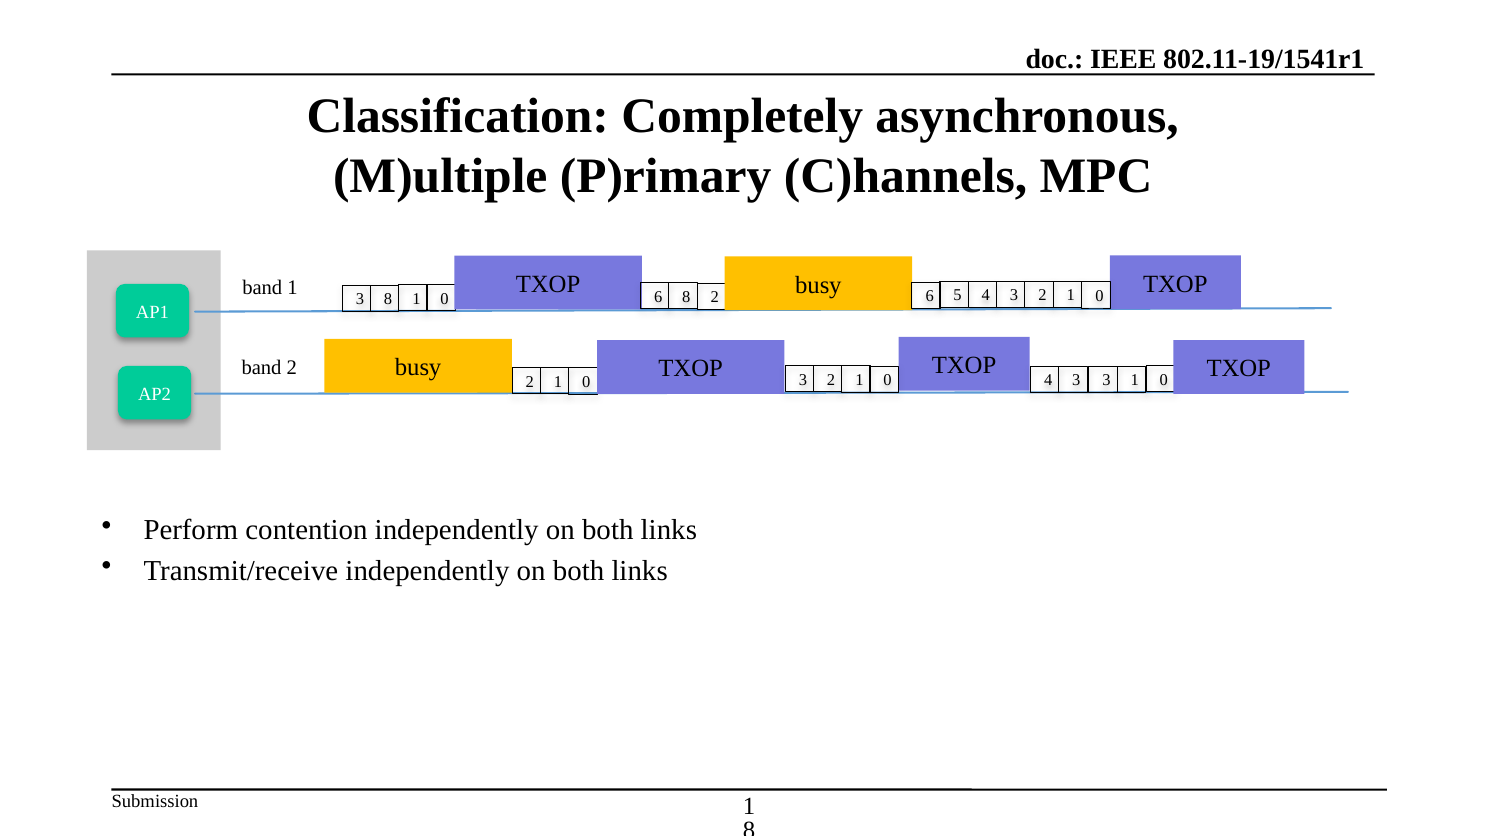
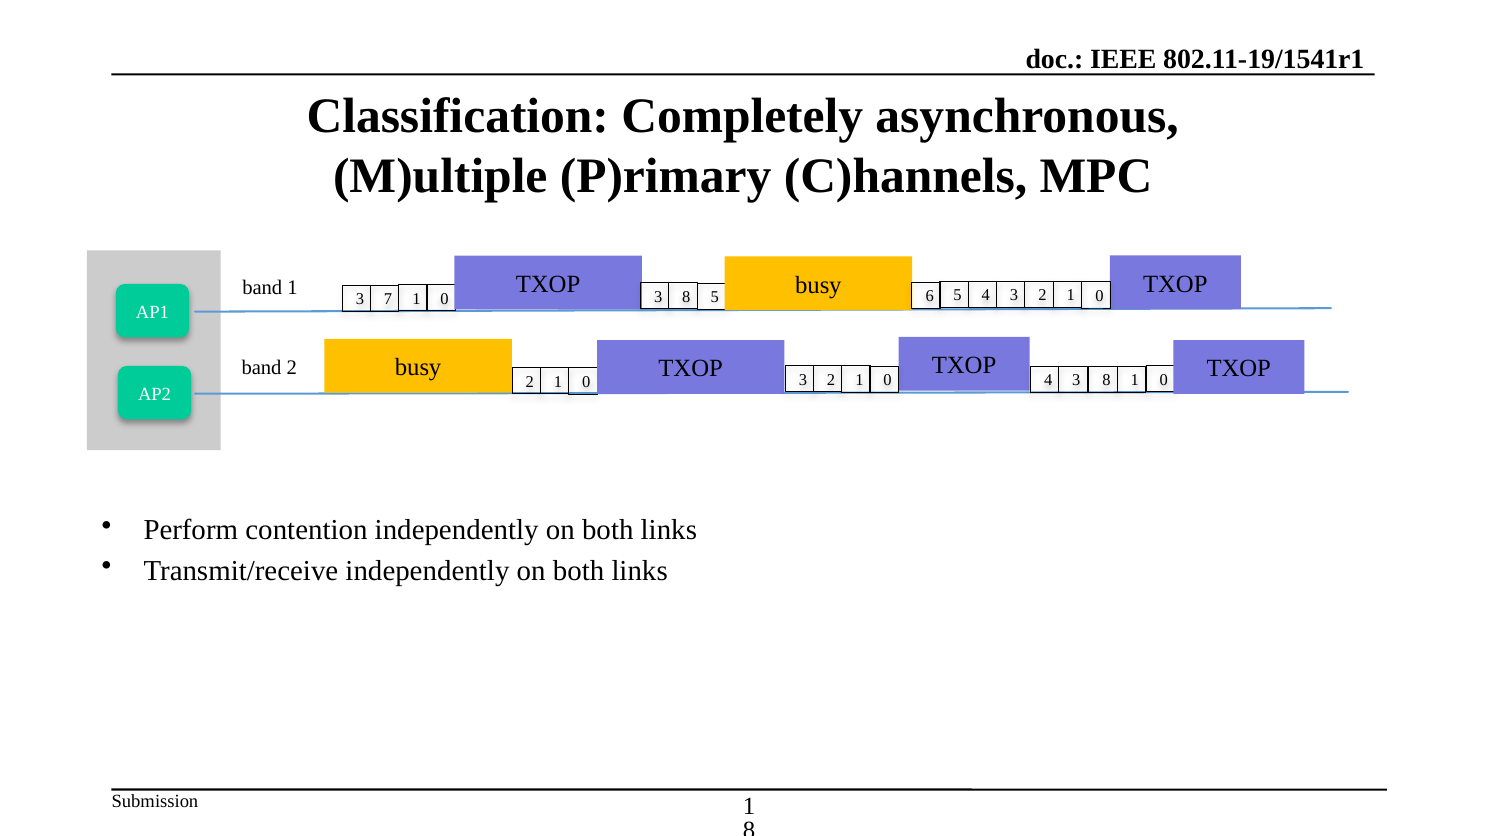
TXOP 6: 6 -> 3
8 2: 2 -> 5
3 8: 8 -> 7
4 3 3: 3 -> 8
